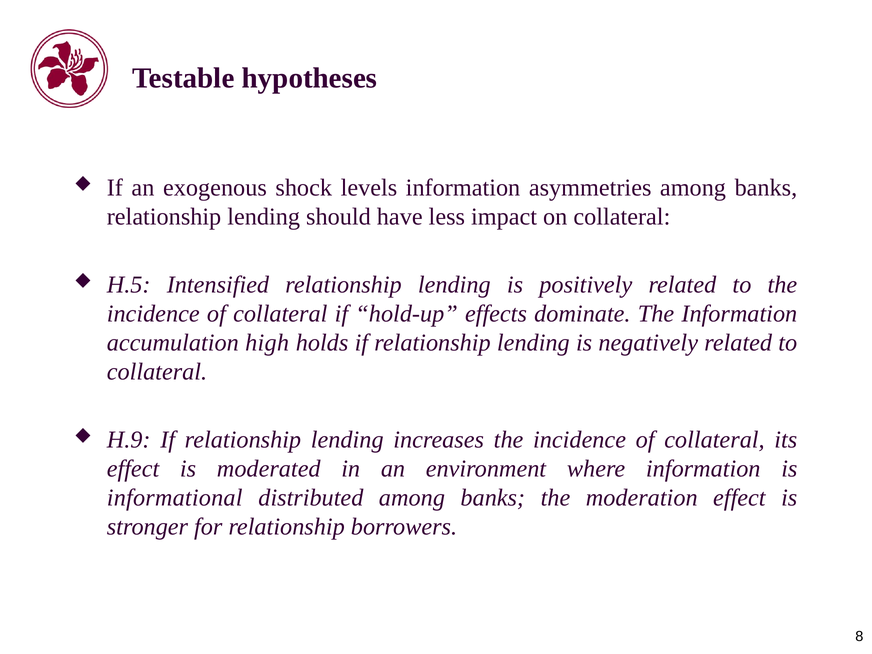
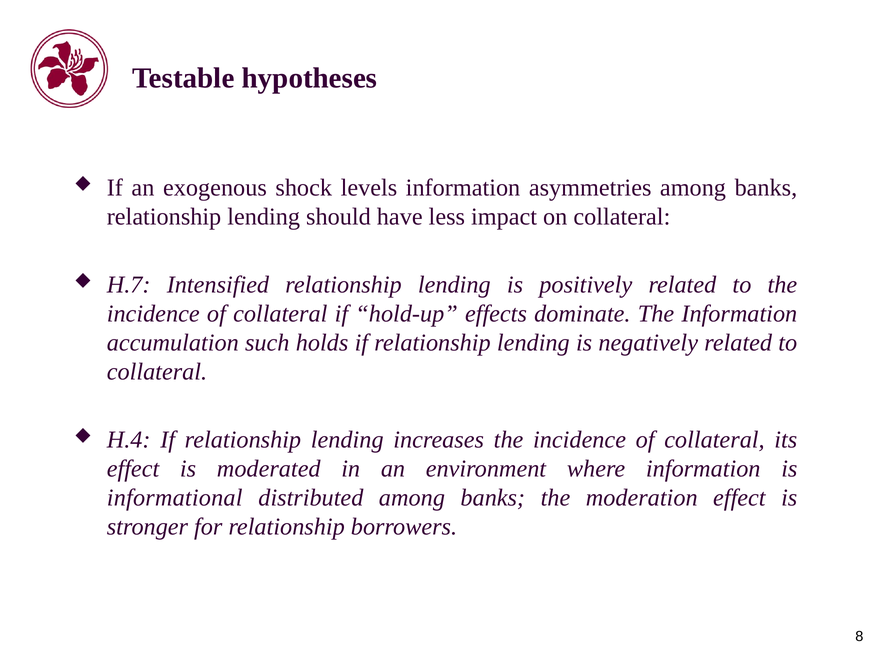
H.5: H.5 -> H.7
high: high -> such
H.9: H.9 -> H.4
